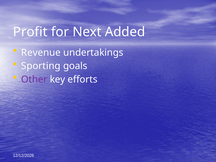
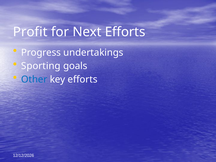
Next Added: Added -> Efforts
Revenue: Revenue -> Progress
Other colour: purple -> blue
